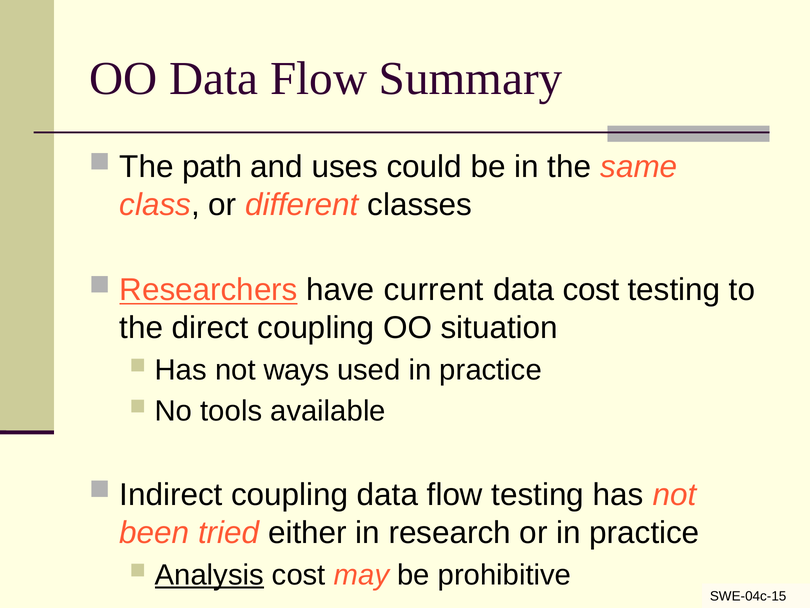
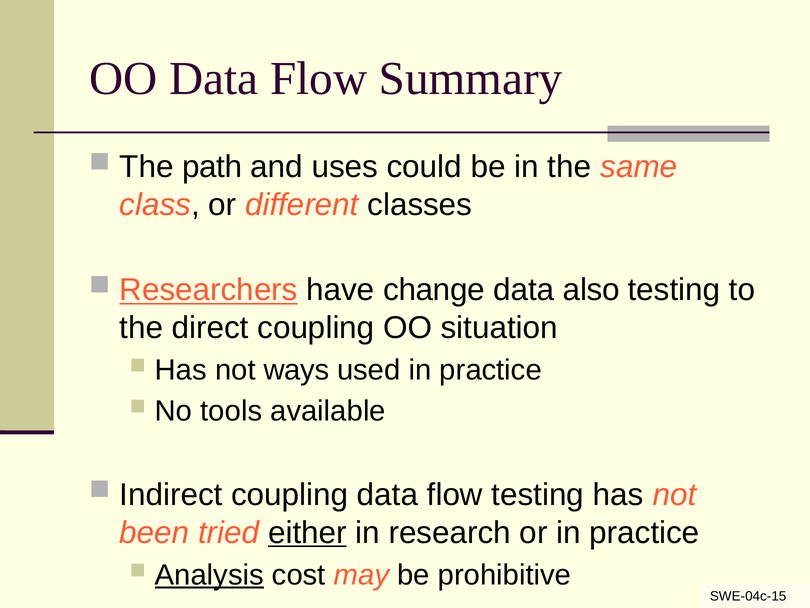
current: current -> change
data cost: cost -> also
either underline: none -> present
